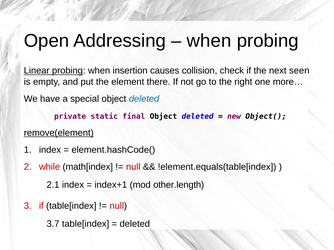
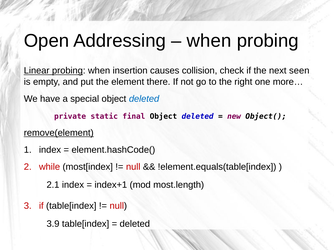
math[index: math[index -> most[index
other.length: other.length -> most.length
3.7: 3.7 -> 3.9
